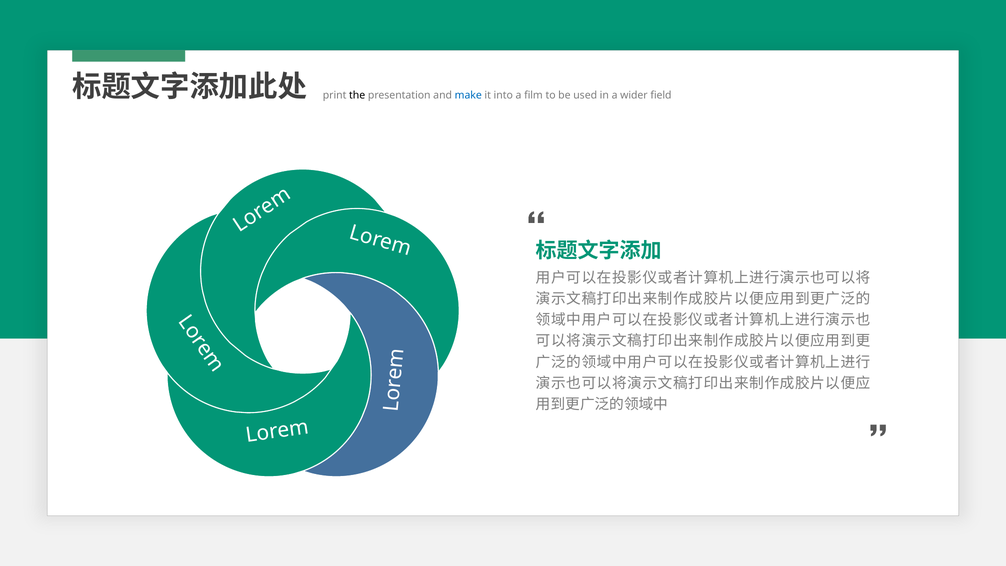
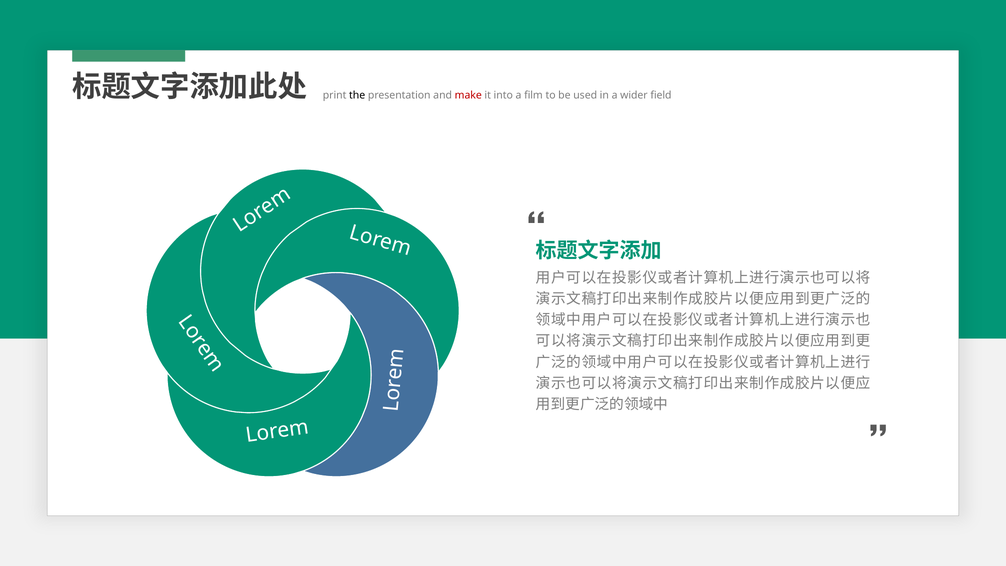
make colour: blue -> red
